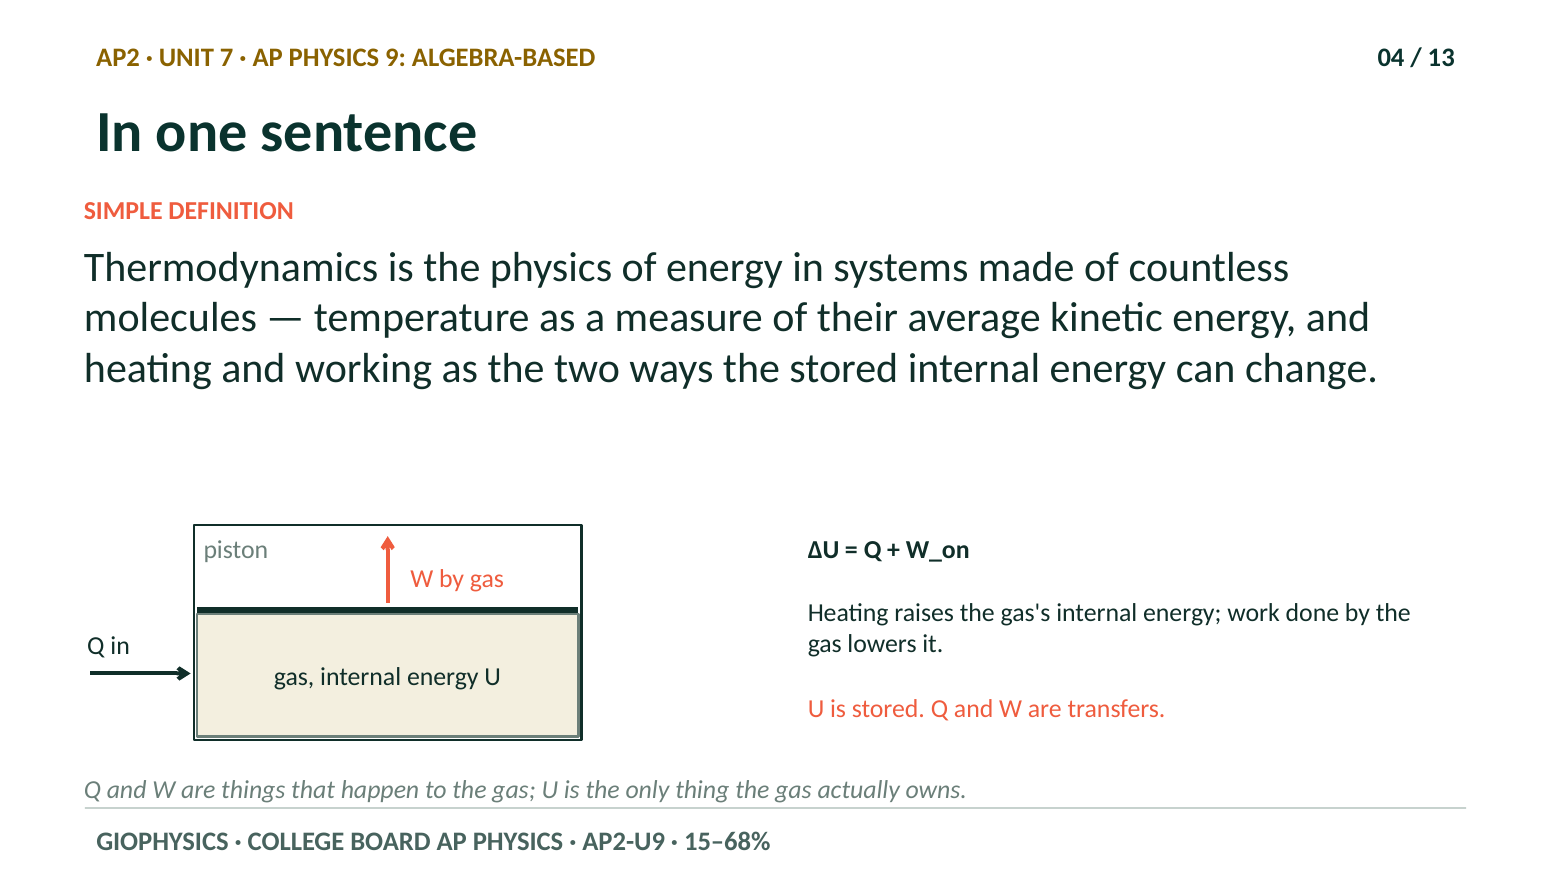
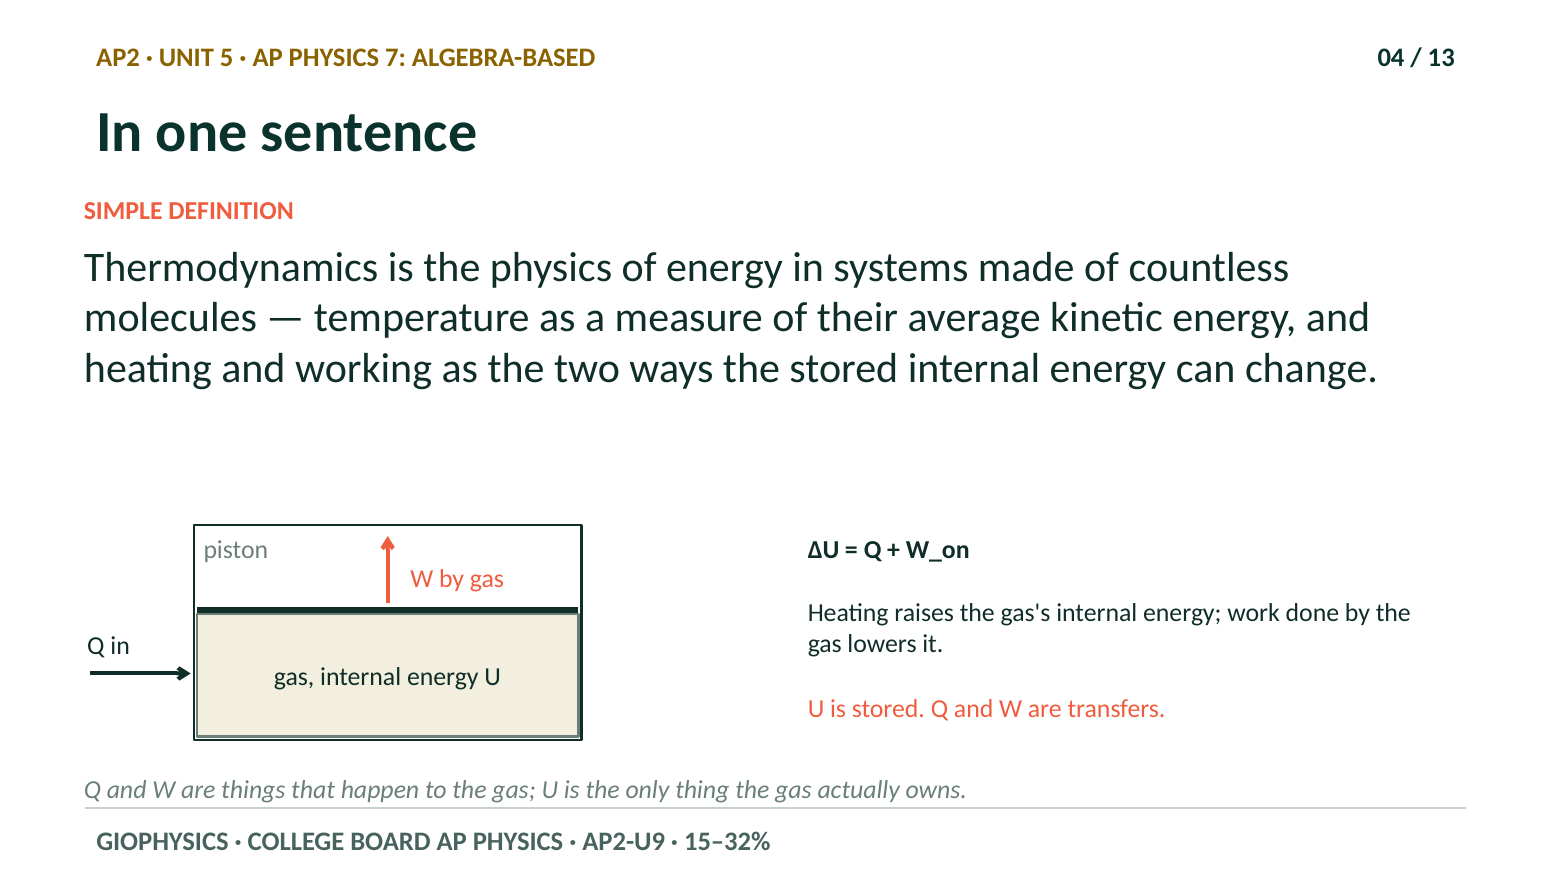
7: 7 -> 5
9: 9 -> 7
15–68%: 15–68% -> 15–32%
